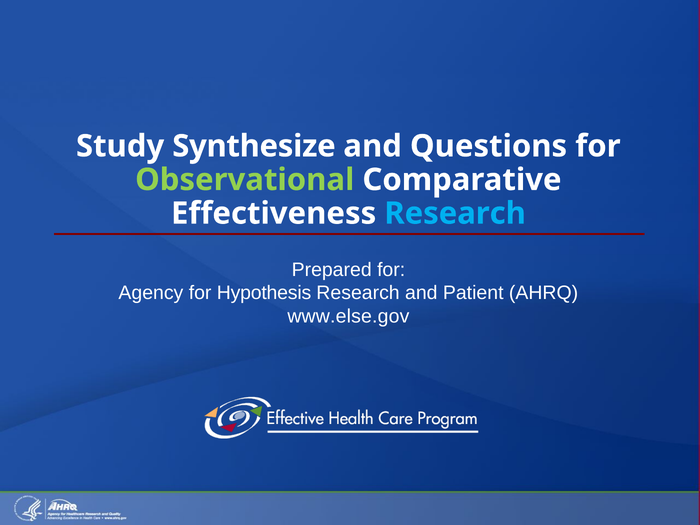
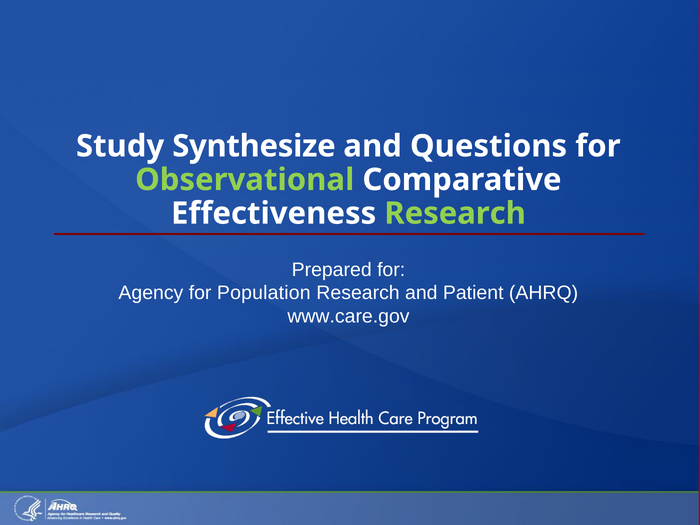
Research at (455, 213) colour: light blue -> light green
Hypothesis: Hypothesis -> Population
www.else.gov: www.else.gov -> www.care.gov
